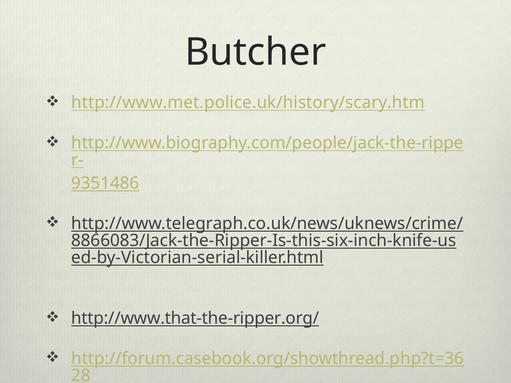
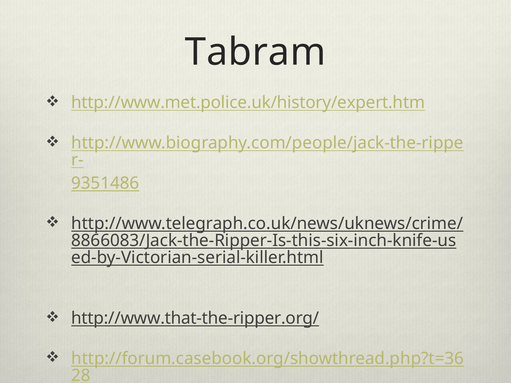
Butcher: Butcher -> Tabram
http://www.met.police.uk/history/scary.htm: http://www.met.police.uk/history/scary.htm -> http://www.met.police.uk/history/expert.htm
